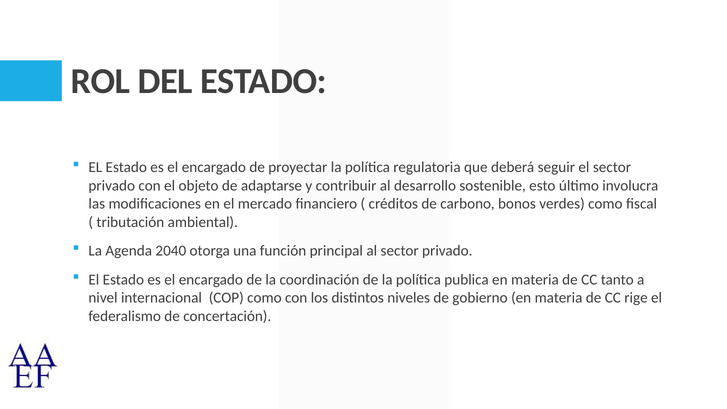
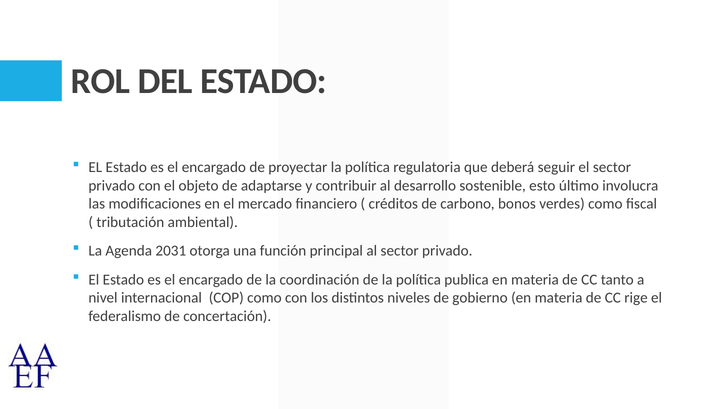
2040: 2040 -> 2031
